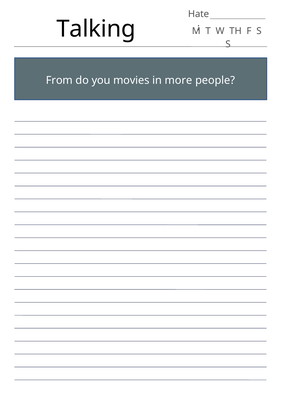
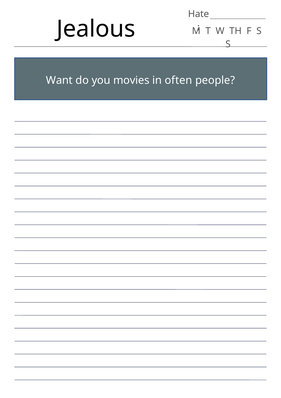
Talking: Talking -> Jealous
From: From -> Want
more: more -> often
